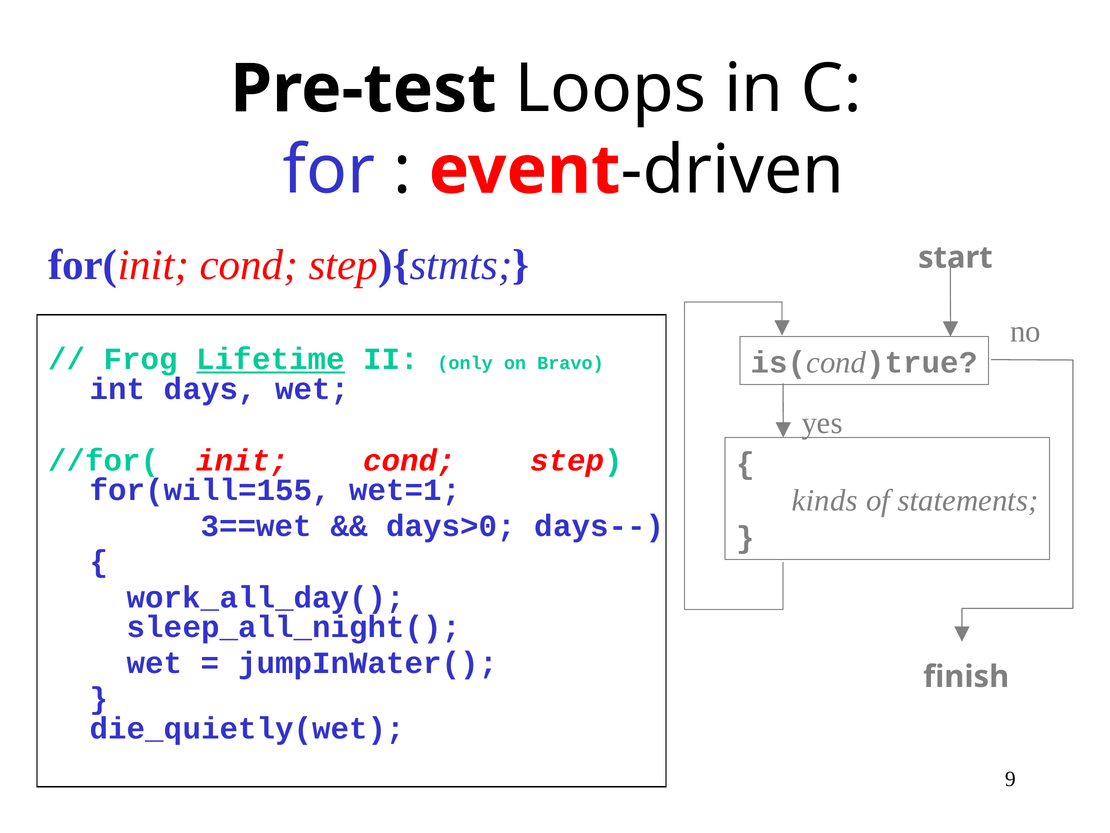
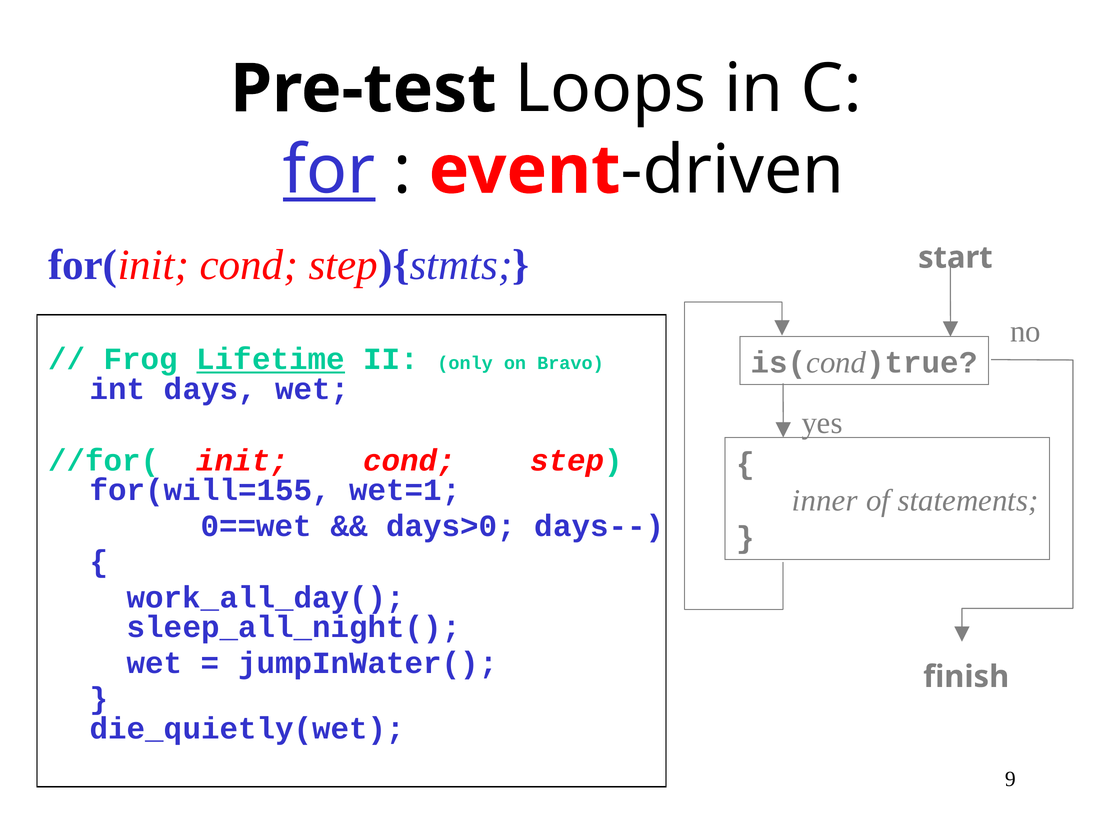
for underline: none -> present
kinds: kinds -> inner
3==wet: 3==wet -> 0==wet
